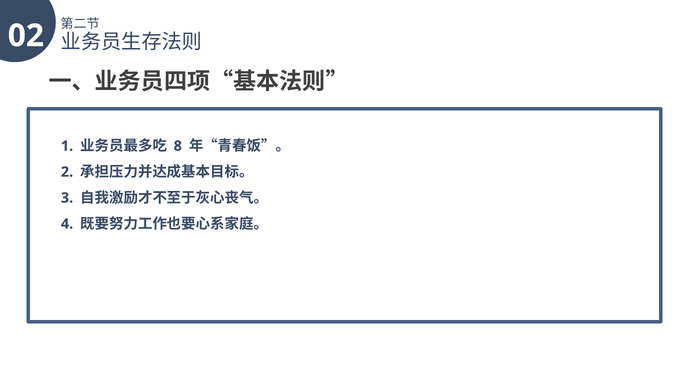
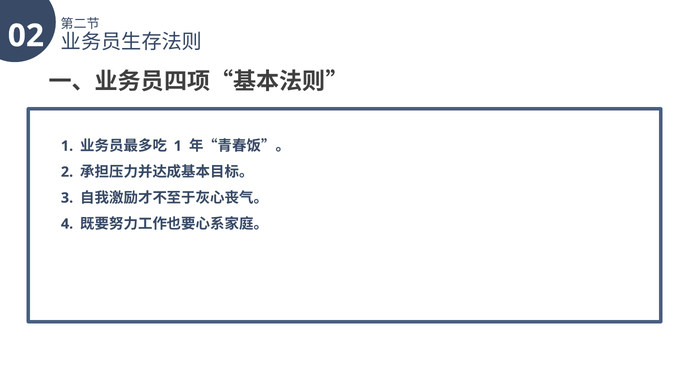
8 at (178, 146): 8 -> 1
